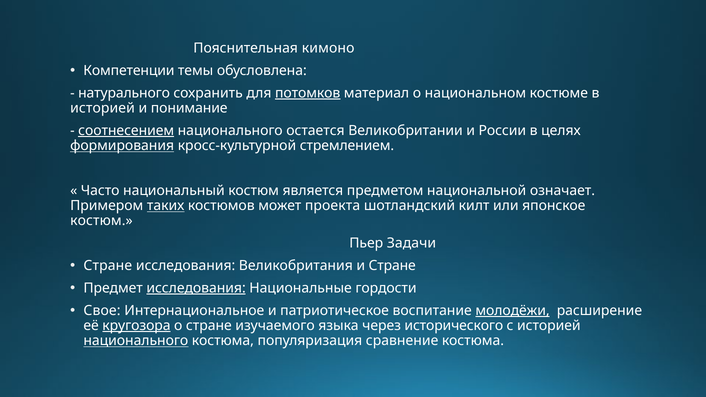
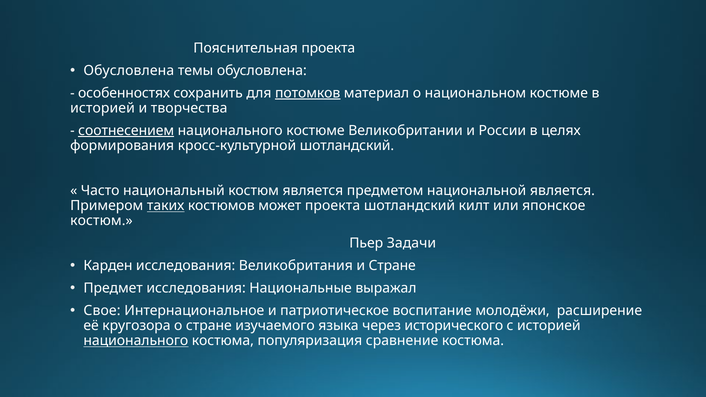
Пояснительная кимоно: кимоно -> проекта
Компетенции at (129, 71): Компетенции -> Обусловлена
натурального: натурального -> особенностях
понимание: понимание -> творчества
национального остается: остается -> костюме
формирования underline: present -> none
кросс-культурной стремлением: стремлением -> шотландский
национальной означает: означает -> является
Стране at (108, 266): Стране -> Карден
исследования at (196, 288) underline: present -> none
гордости: гордости -> выражал
молодёжи underline: present -> none
кругозора underline: present -> none
